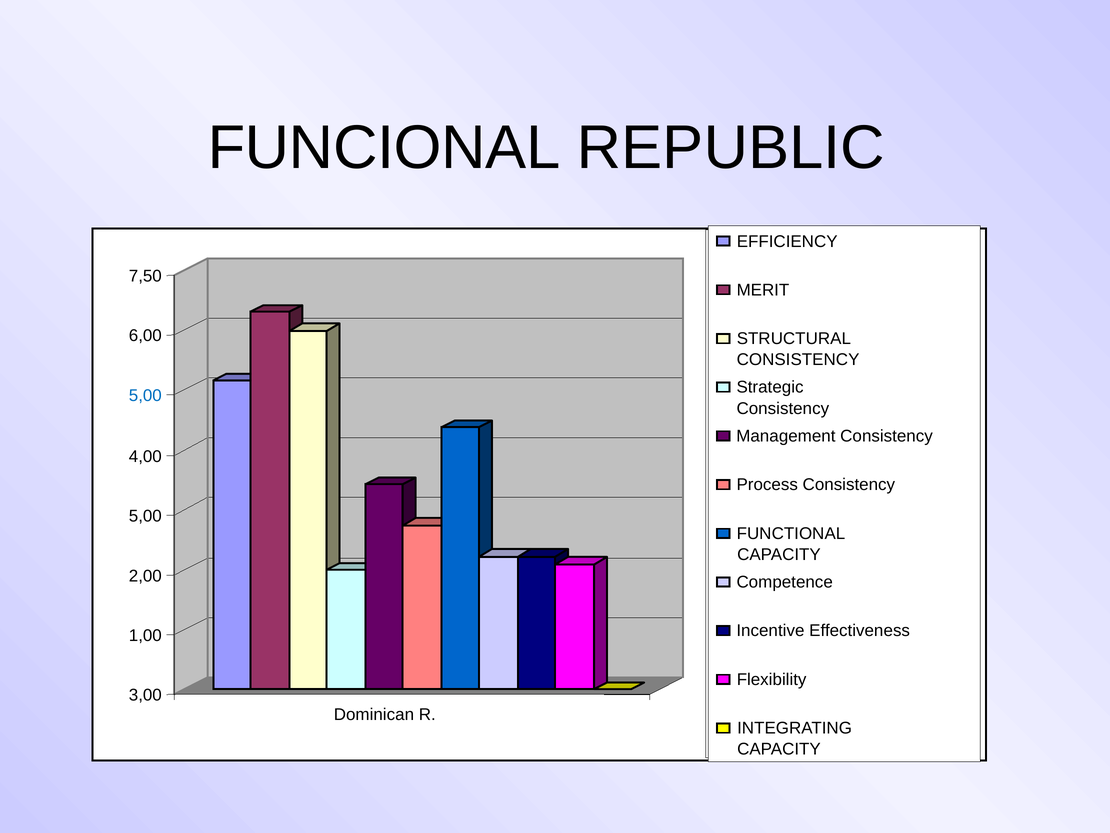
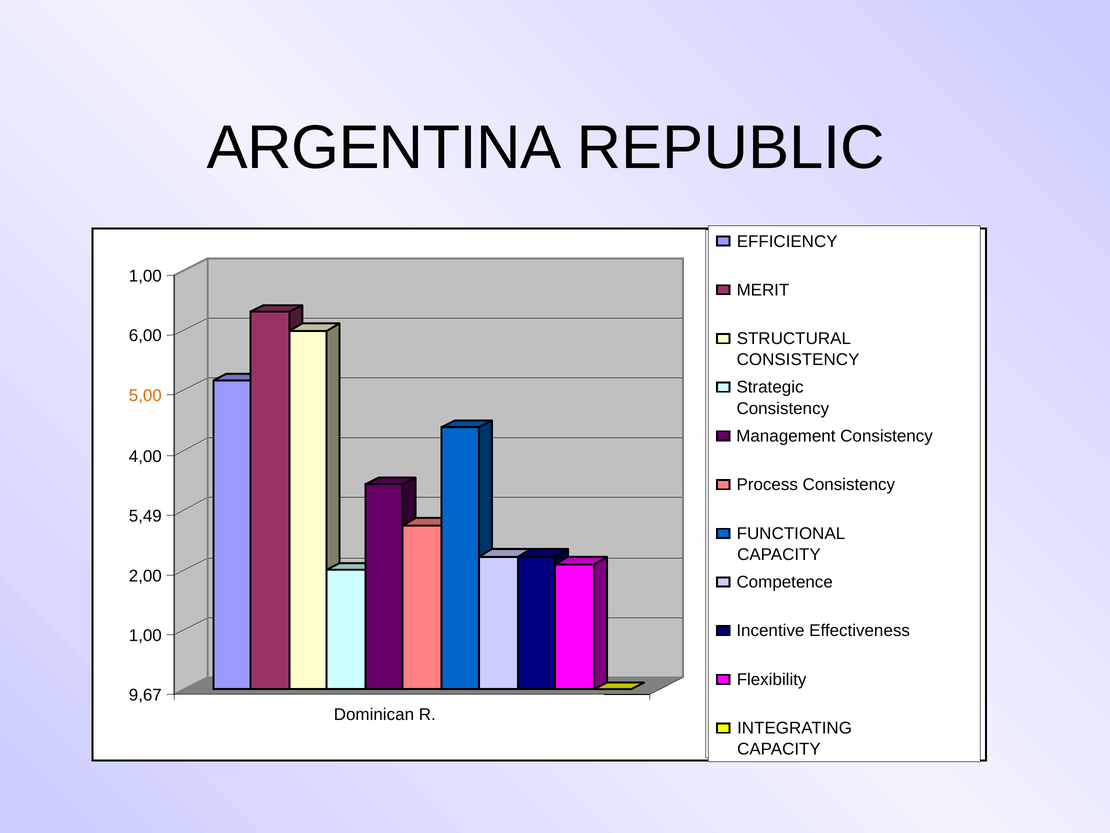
FUNCIONAL at (384, 148): FUNCIONAL -> ARGENTINA
7,50 at (145, 276): 7,50 -> 1,00
5,00 at (145, 395) colour: blue -> orange
5,00 at (145, 516): 5,00 -> 5,49
3,00: 3,00 -> 9,67
